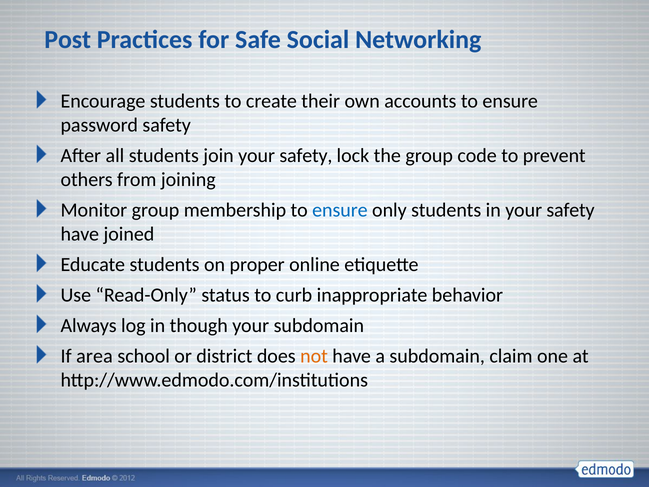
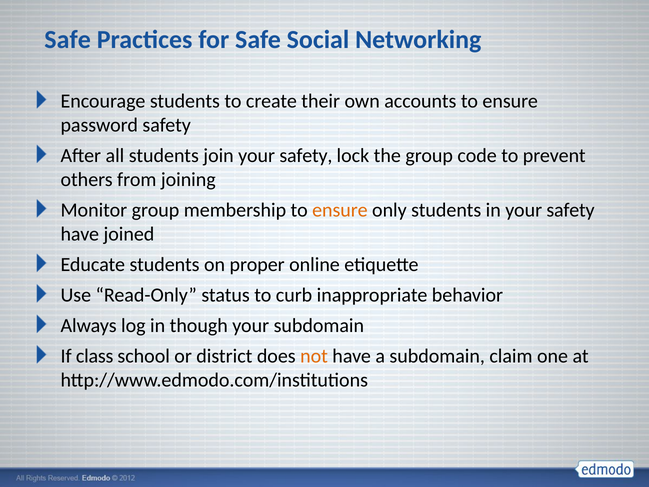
Post at (68, 40): Post -> Safe
ensure at (340, 210) colour: blue -> orange
area: area -> class
